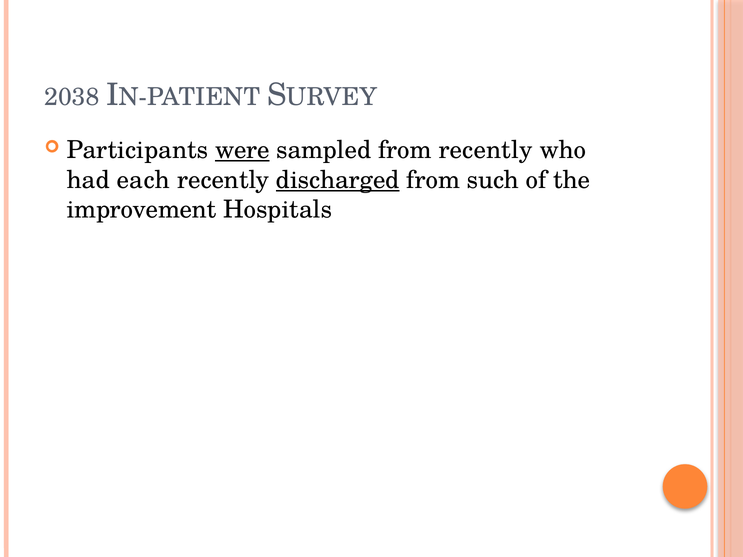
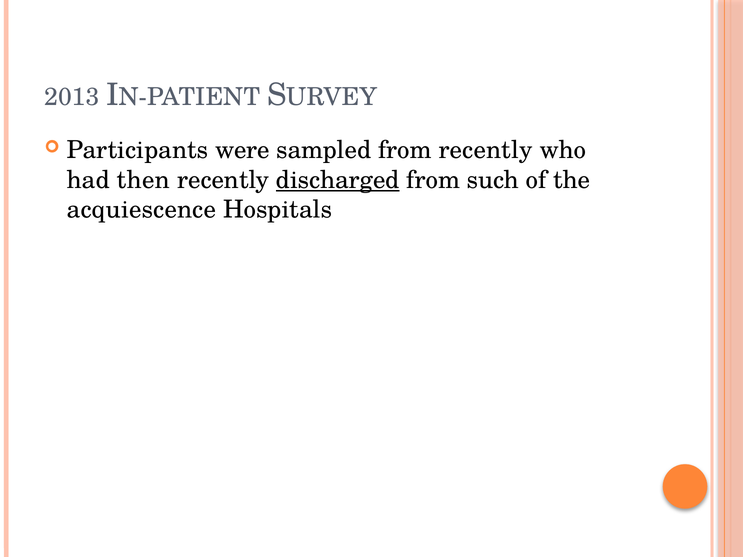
2038: 2038 -> 2013
were underline: present -> none
each: each -> then
improvement: improvement -> acquiescence
